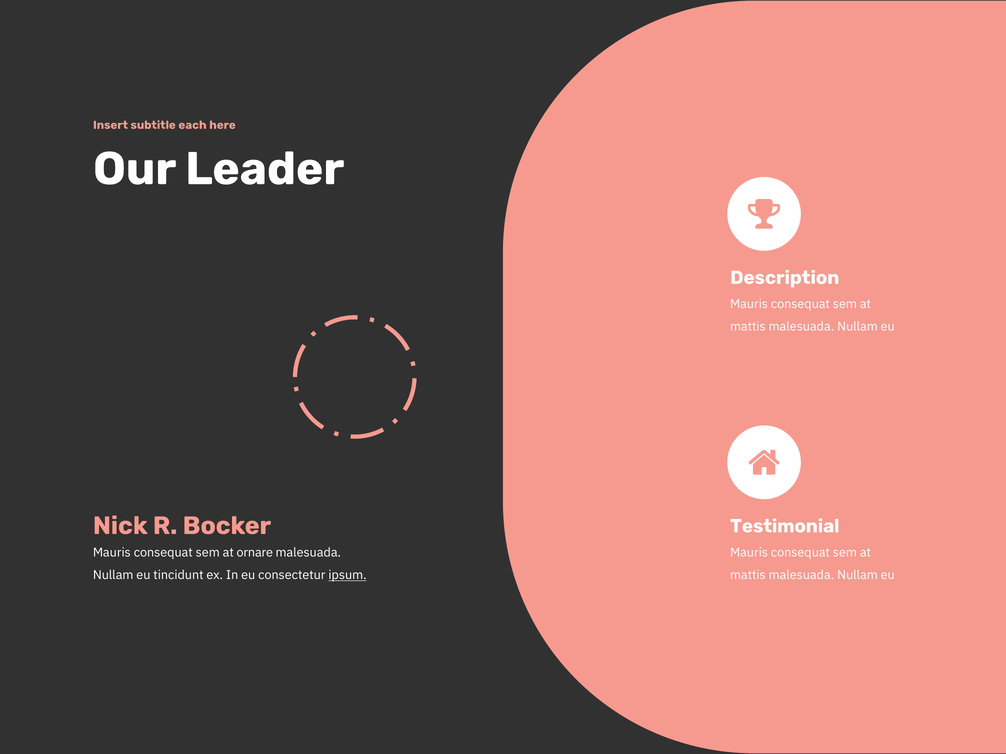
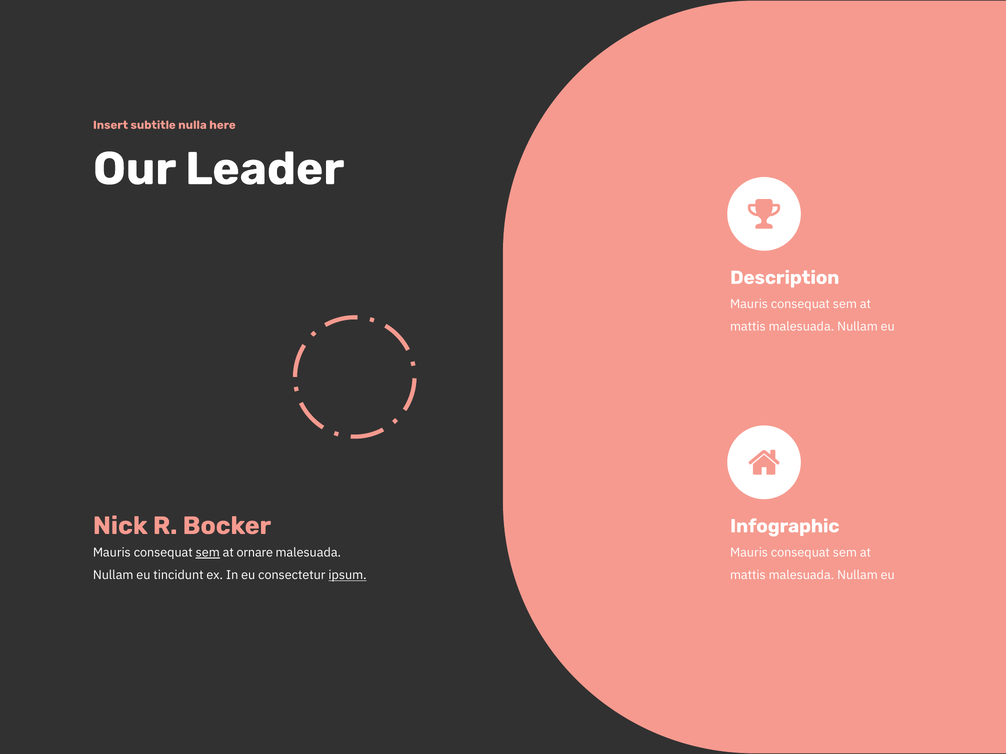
each: each -> nulla
Testimonial: Testimonial -> Infographic
sem at (208, 553) underline: none -> present
